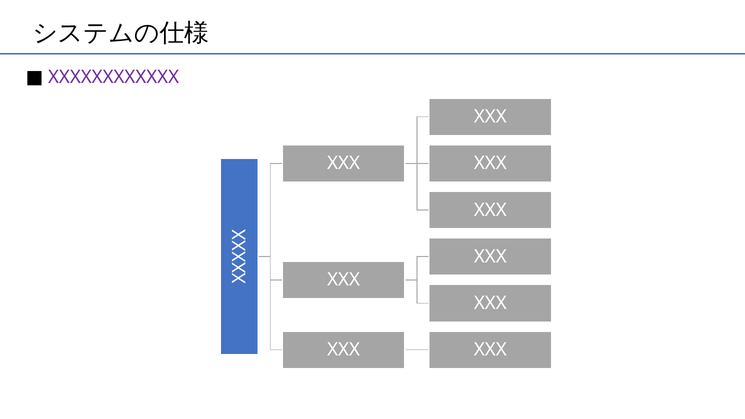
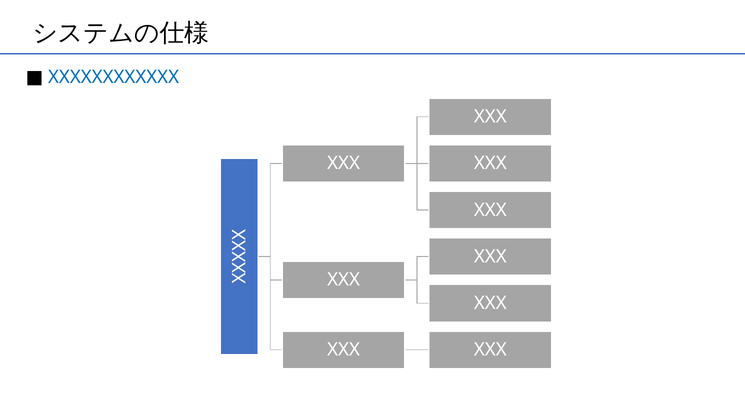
XXXXXXXXXXXX colour: purple -> blue
